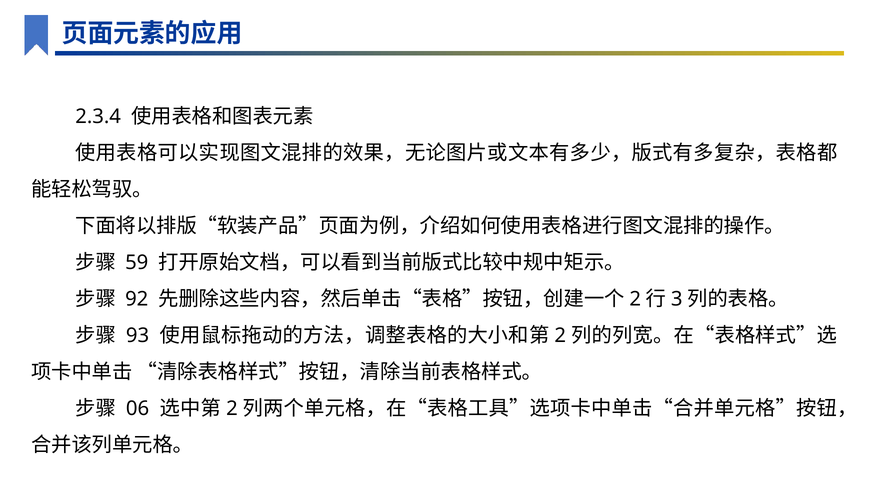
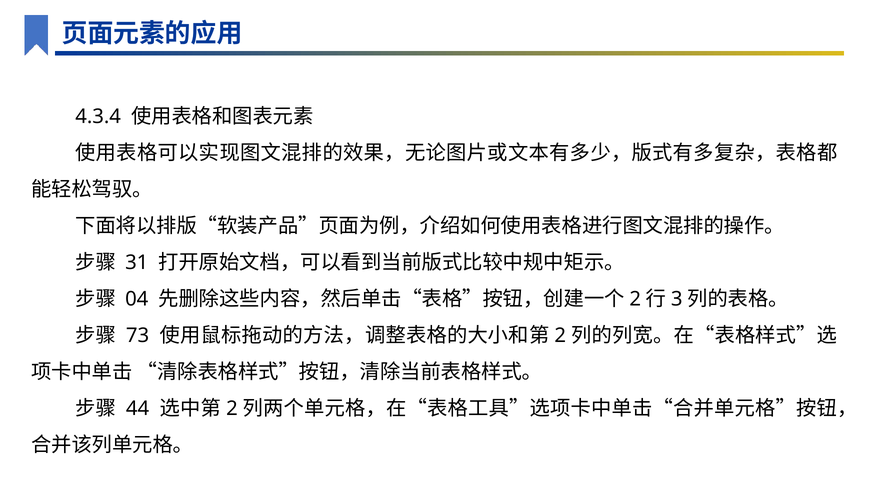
2.3.4: 2.3.4 -> 4.3.4
59: 59 -> 31
92: 92 -> 04
93: 93 -> 73
06: 06 -> 44
